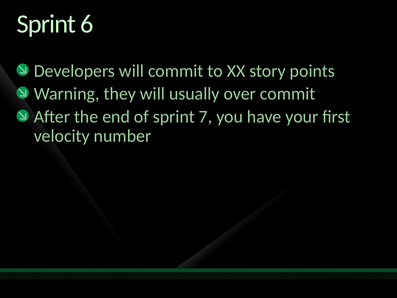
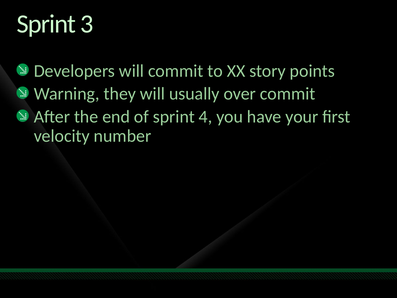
6: 6 -> 3
7: 7 -> 4
